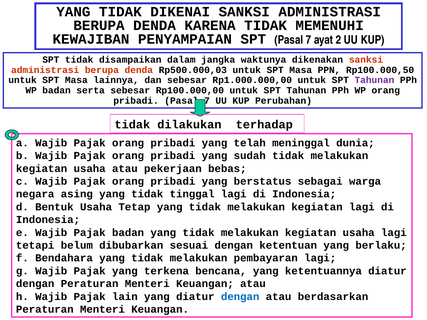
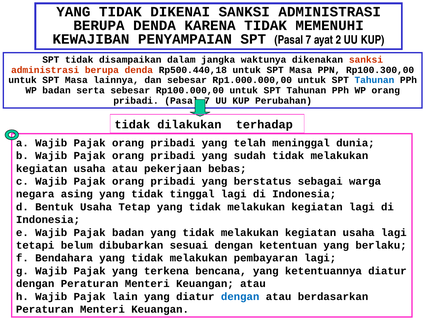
Rp500.000,03: Rp500.000,03 -> Rp500.440,18
Rp100.000,50: Rp100.000,50 -> Rp100.300,00
Tahunan at (374, 80) colour: purple -> blue
